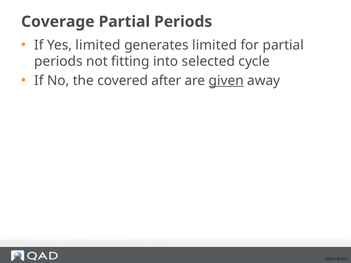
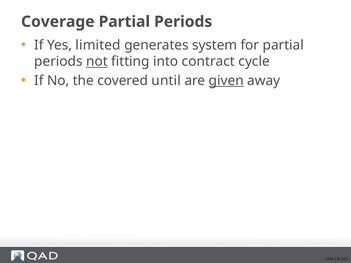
generates limited: limited -> system
not underline: none -> present
selected: selected -> contract
after: after -> until
